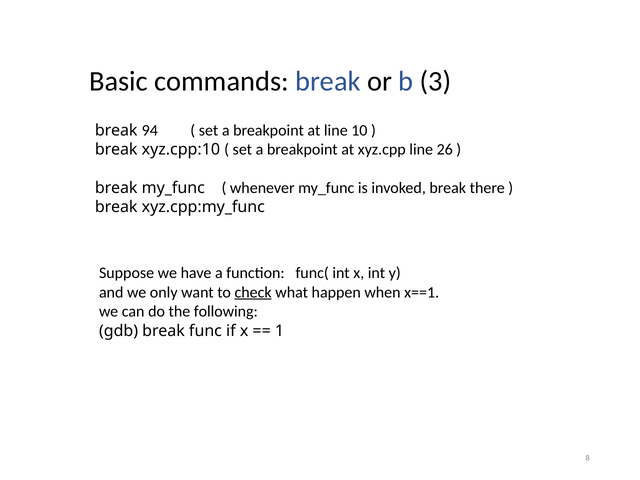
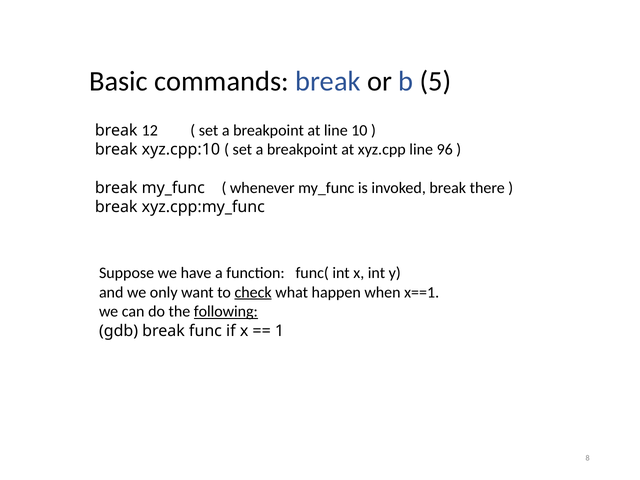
3: 3 -> 5
94: 94 -> 12
26: 26 -> 96
following underline: none -> present
